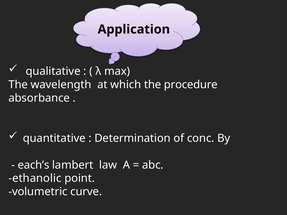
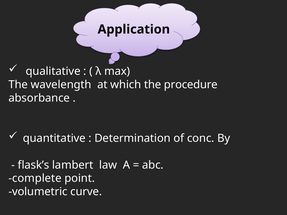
each’s: each’s -> flask’s
ethanolic: ethanolic -> complete
